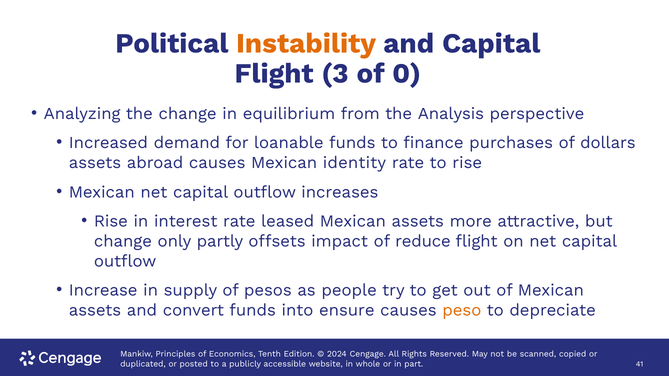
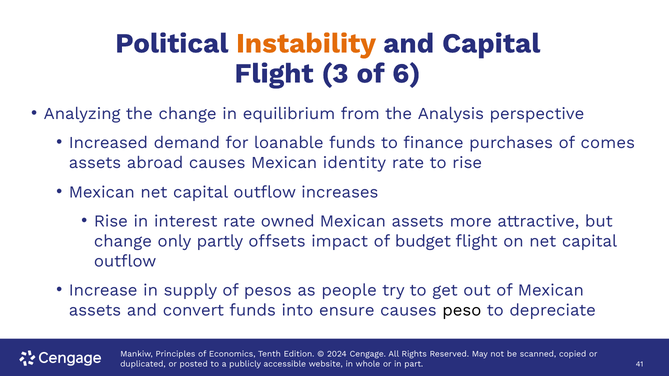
0: 0 -> 6
dollars: dollars -> comes
leased: leased -> owned
reduce: reduce -> budget
peso colour: orange -> black
